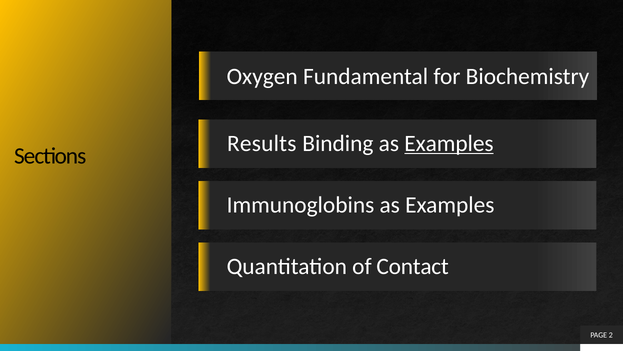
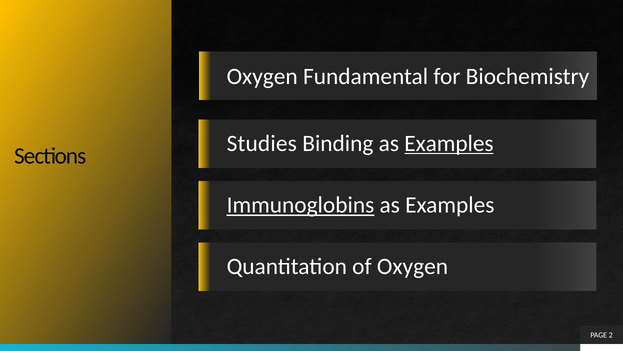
Results: Results -> Studies
Immunoglobins underline: none -> present
of Contact: Contact -> Oxygen
